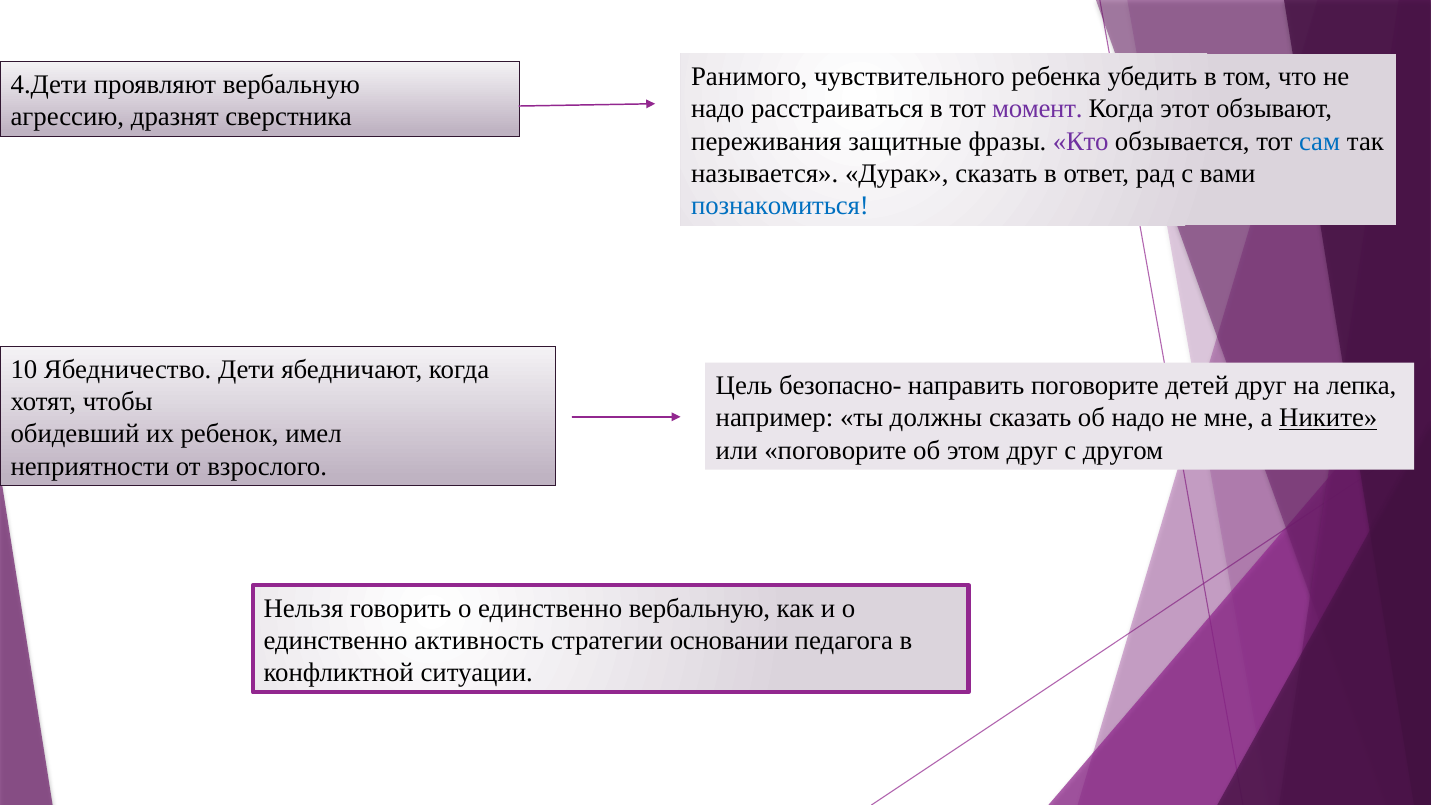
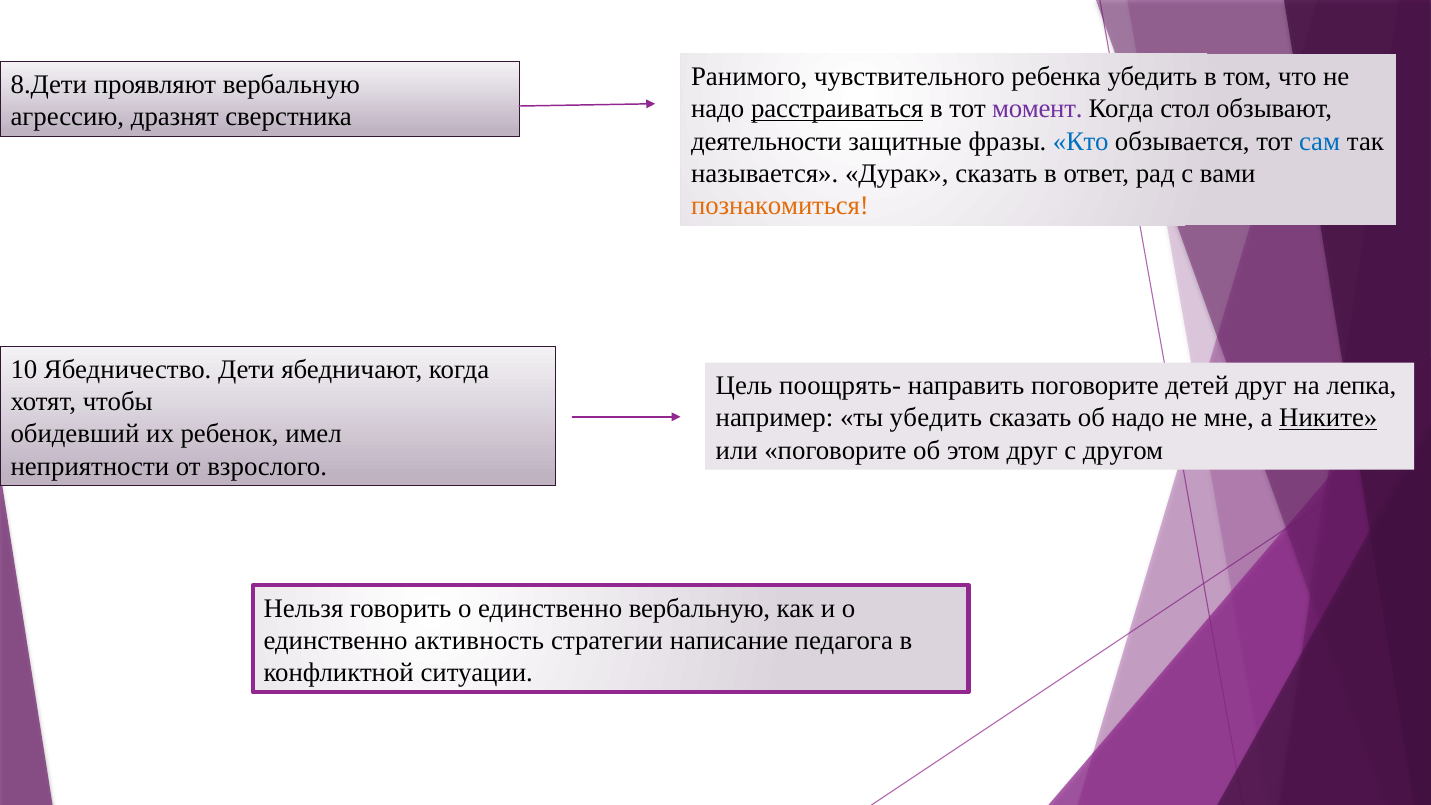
4.Дети: 4.Дети -> 8.Дети
расстраиваться underline: none -> present
этот: этот -> стол
переживания: переживания -> деятельности
Кто colour: purple -> blue
познакомиться colour: blue -> orange
безопасно-: безопасно- -> поощрять-
ты должны: должны -> убедить
основании: основании -> написание
